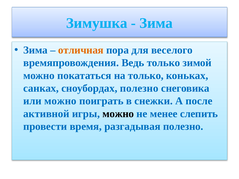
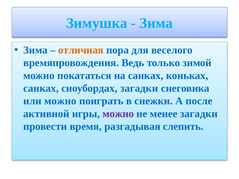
на только: только -> санках
сноубордах полезно: полезно -> загадки
можно at (118, 114) colour: black -> purple
менее слепить: слепить -> загадки
разгадывая полезно: полезно -> слепить
